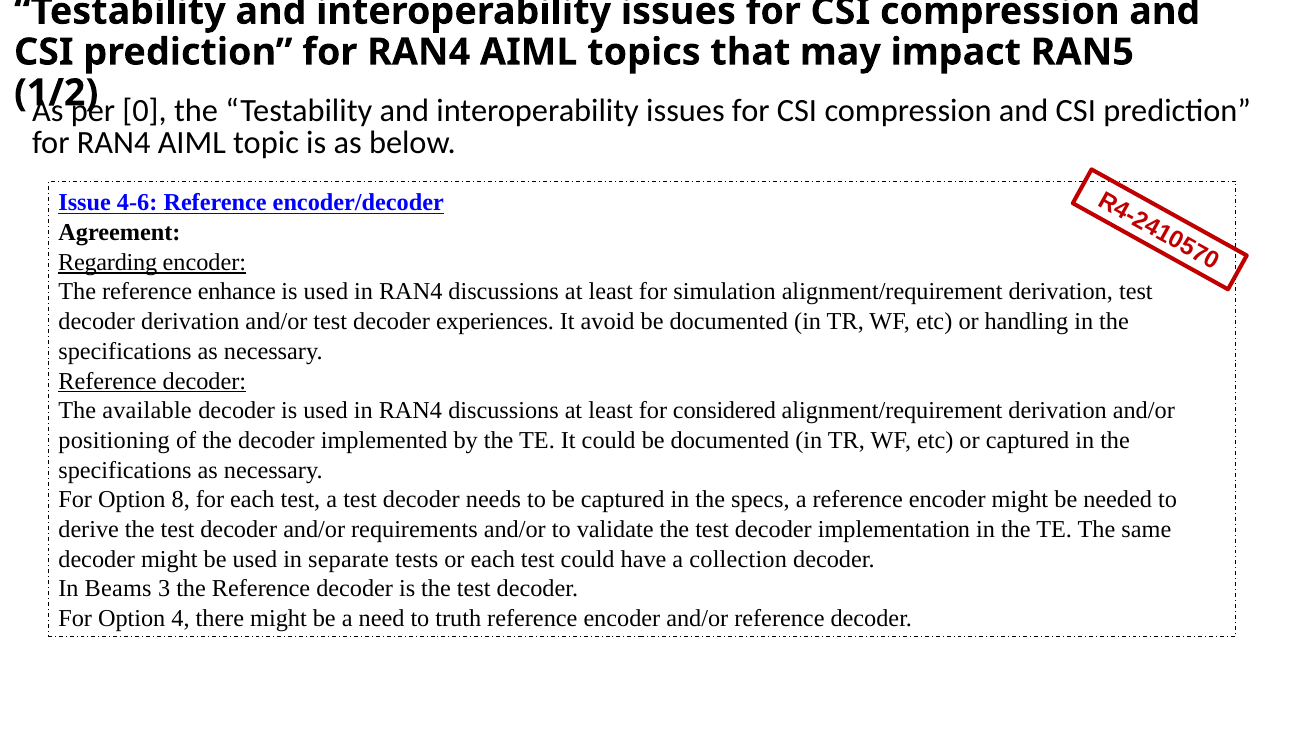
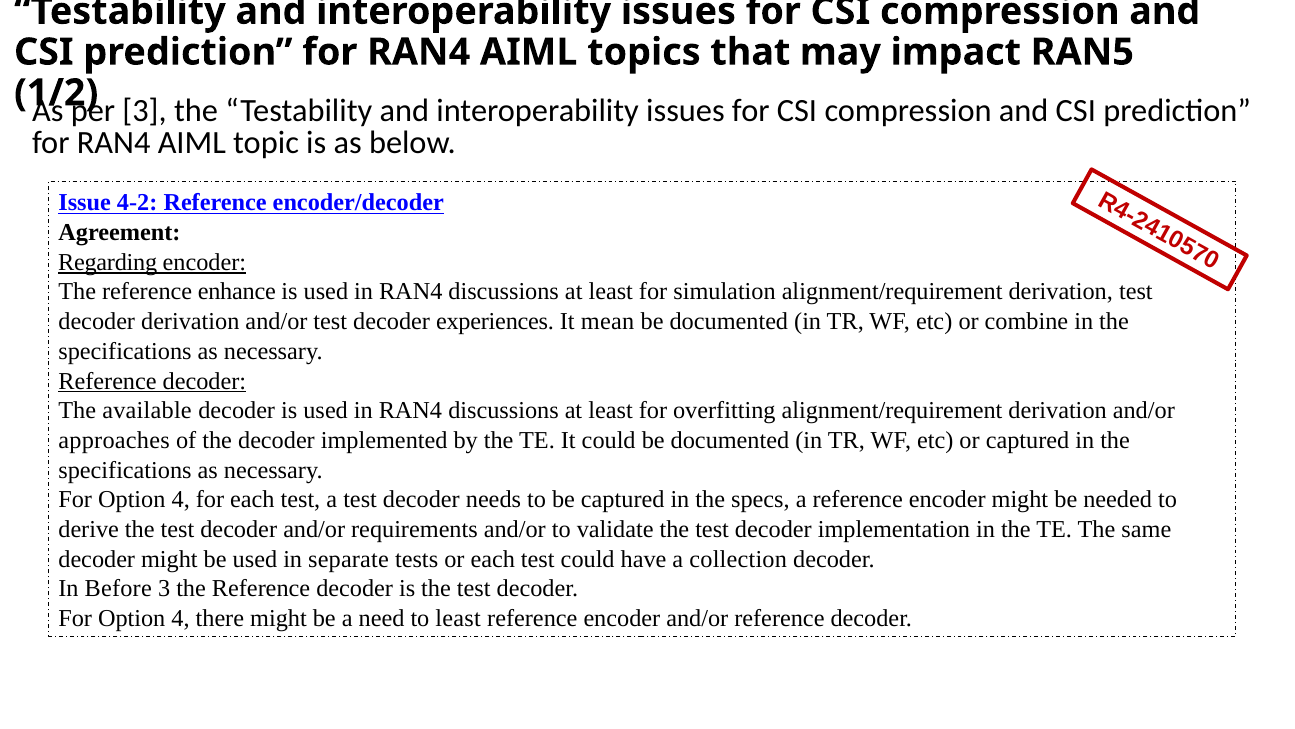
0 at (145, 111): 0 -> 3
4-6: 4-6 -> 4-2
avoid: avoid -> mean
handling: handling -> combine
considered: considered -> overfitting
positioning: positioning -> approaches
8 at (181, 500): 8 -> 4
Beams: Beams -> Before
to truth: truth -> least
